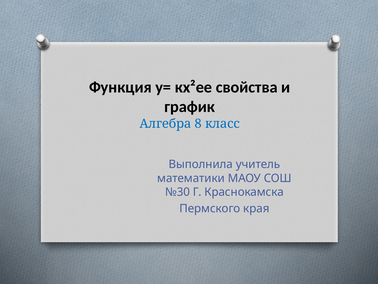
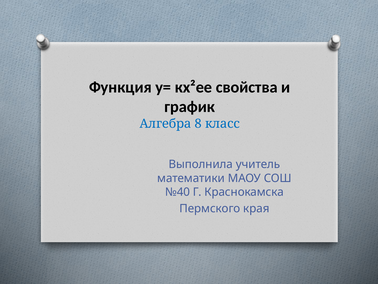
№30: №30 -> №40
